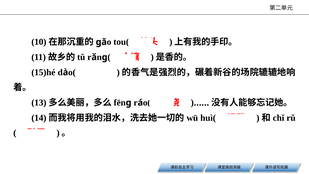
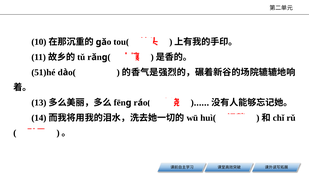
15)hé: 15)hé -> 51)hé
